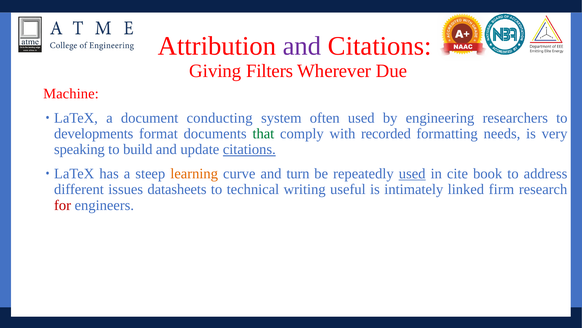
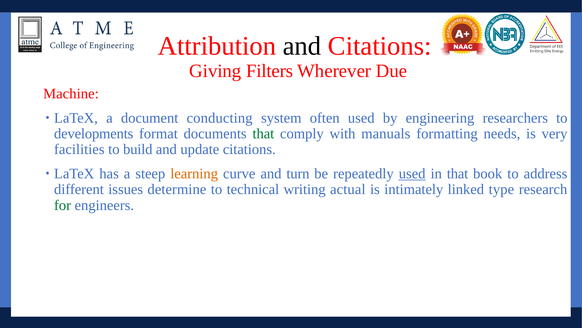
and at (302, 46) colour: purple -> black
recorded: recorded -> manuals
speaking: speaking -> facilities
citations at (249, 149) underline: present -> none
in cite: cite -> that
datasheets: datasheets -> determine
useful: useful -> actual
firm: firm -> type
for colour: red -> green
